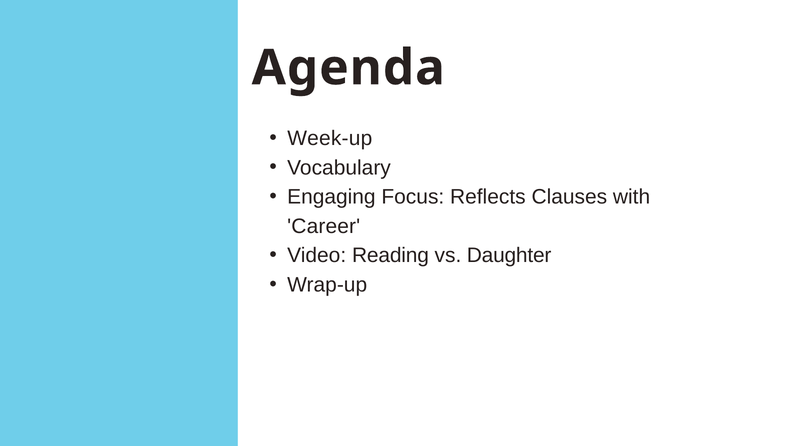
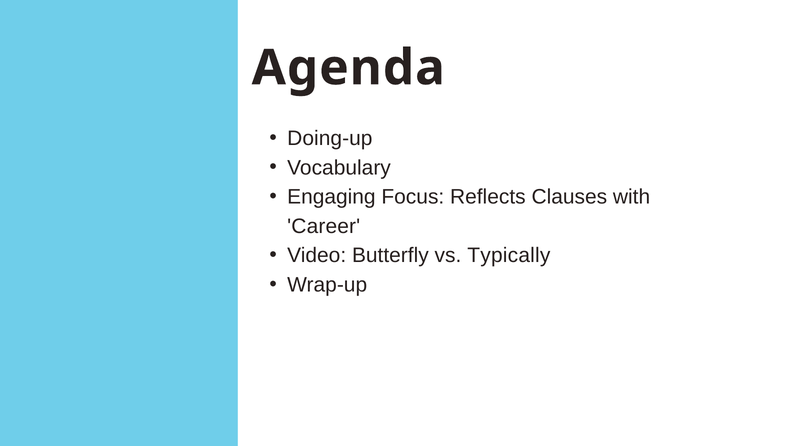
Week-up: Week-up -> Doing-up
Reading: Reading -> Butterfly
Daughter: Daughter -> Typically
